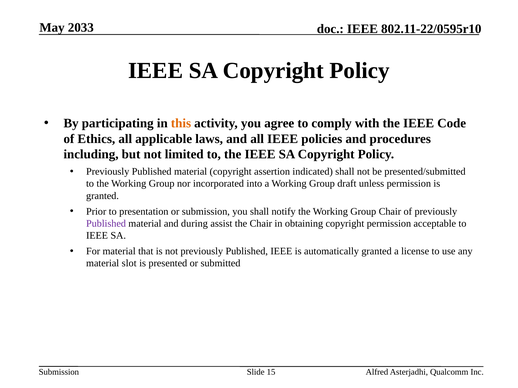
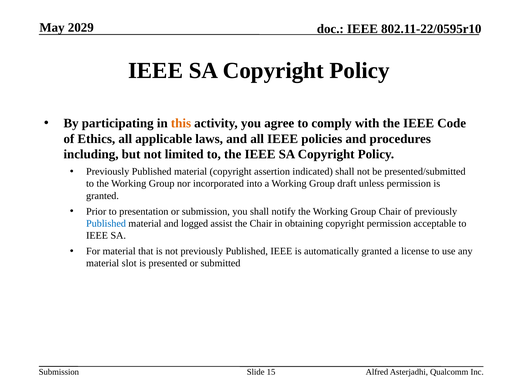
2033: 2033 -> 2029
Published at (106, 224) colour: purple -> blue
during: during -> logged
